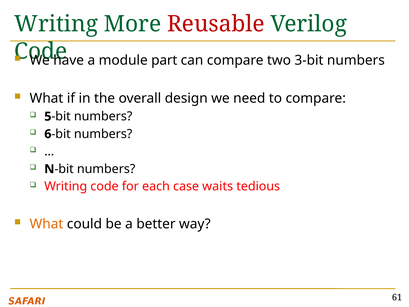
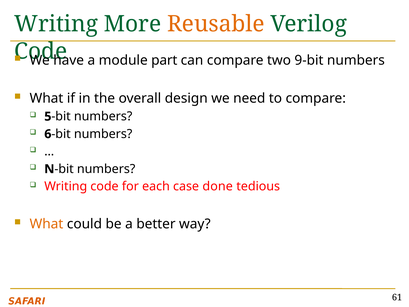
Reusable colour: red -> orange
3-bit: 3-bit -> 9-bit
waits: waits -> done
